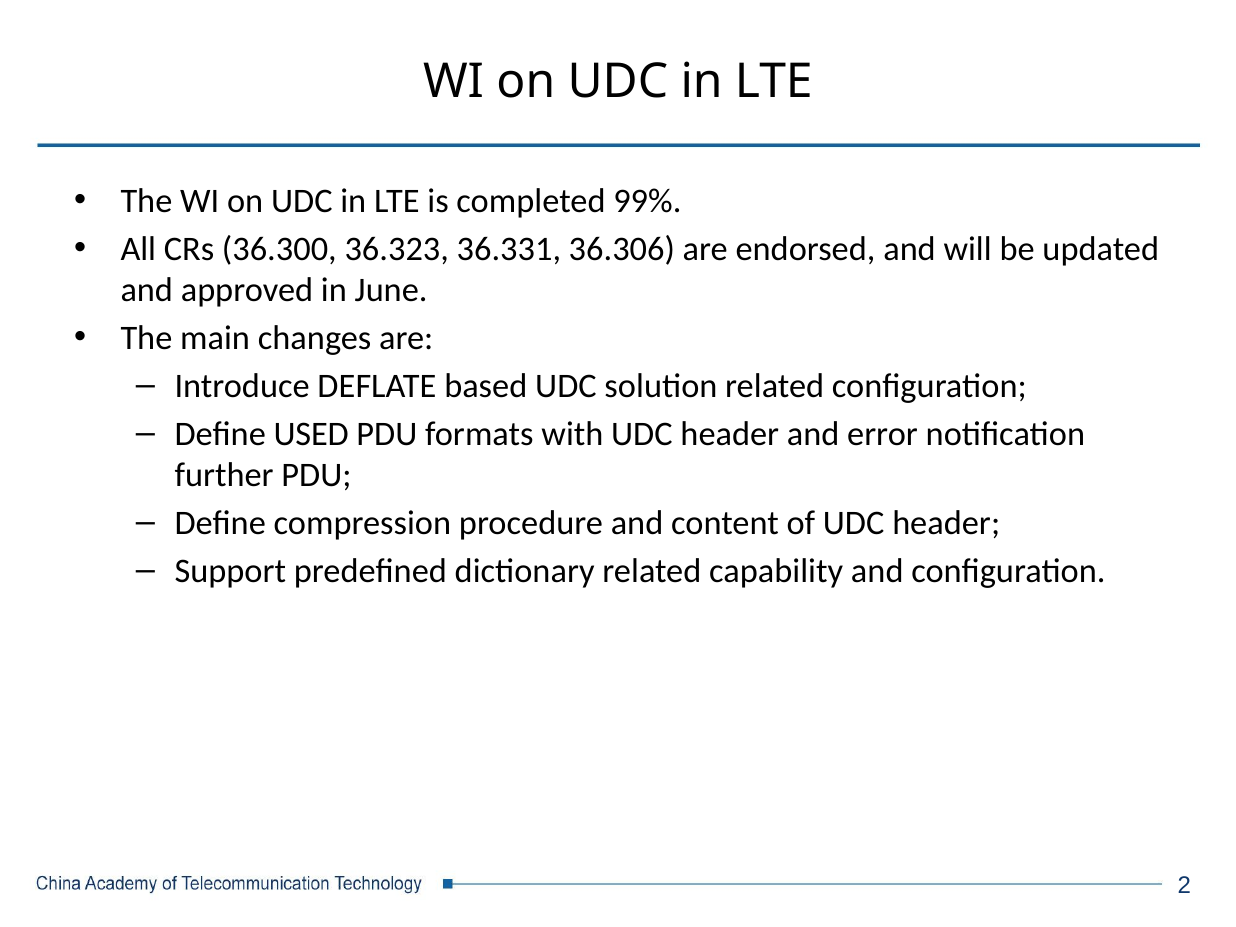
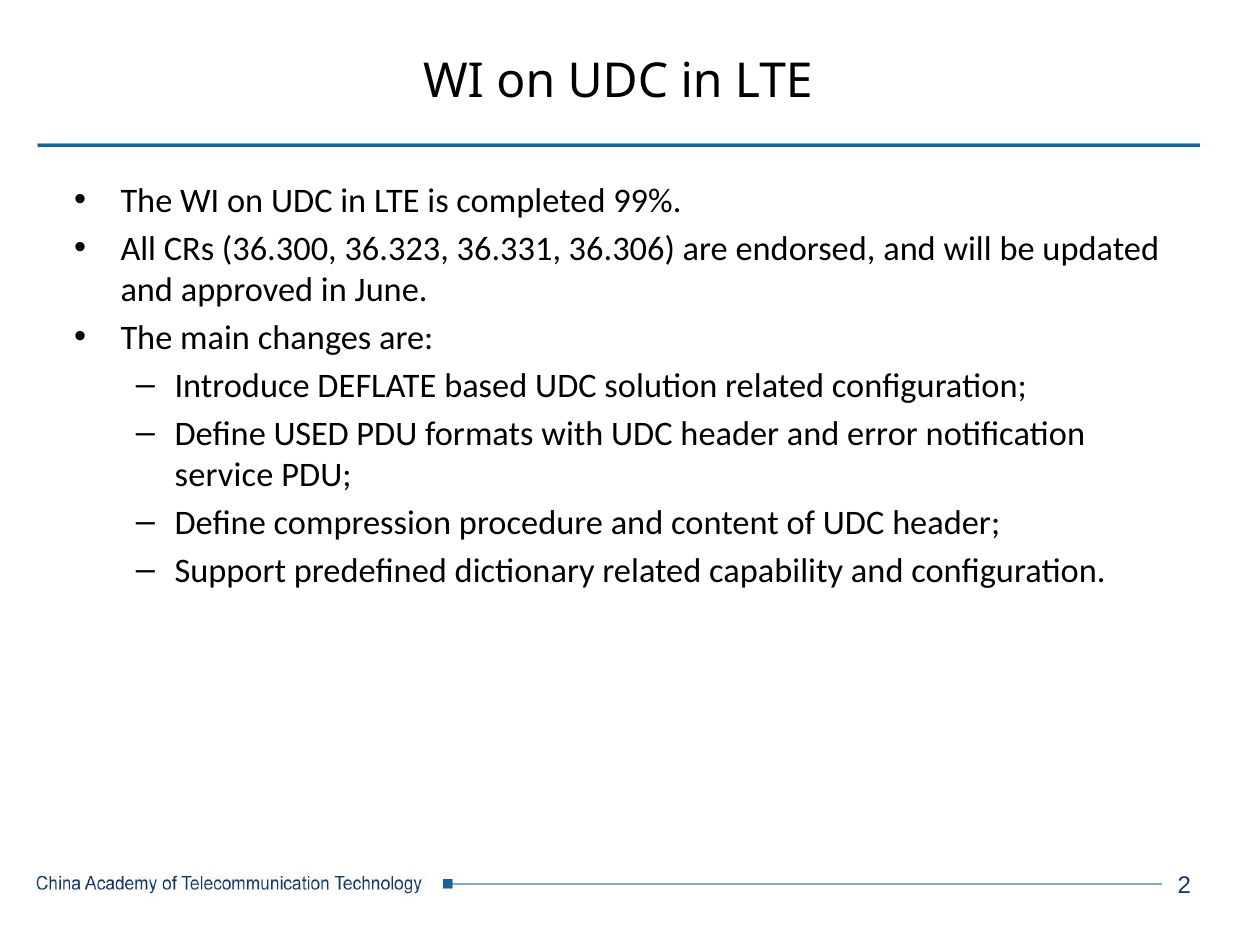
further: further -> service
